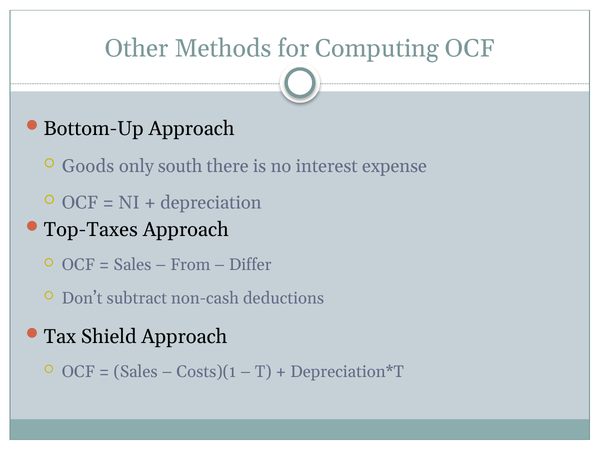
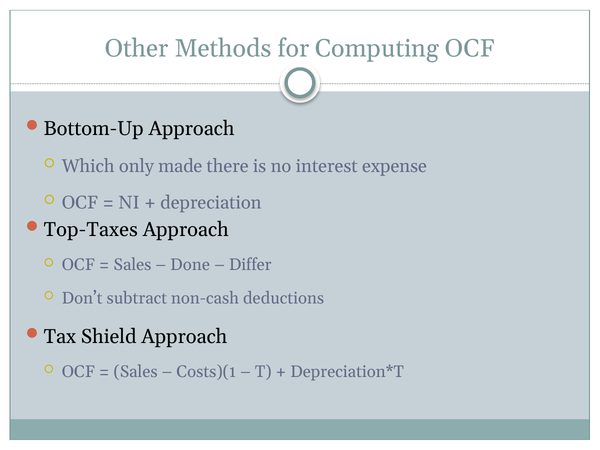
Goods: Goods -> Which
south: south -> made
From: From -> Done
